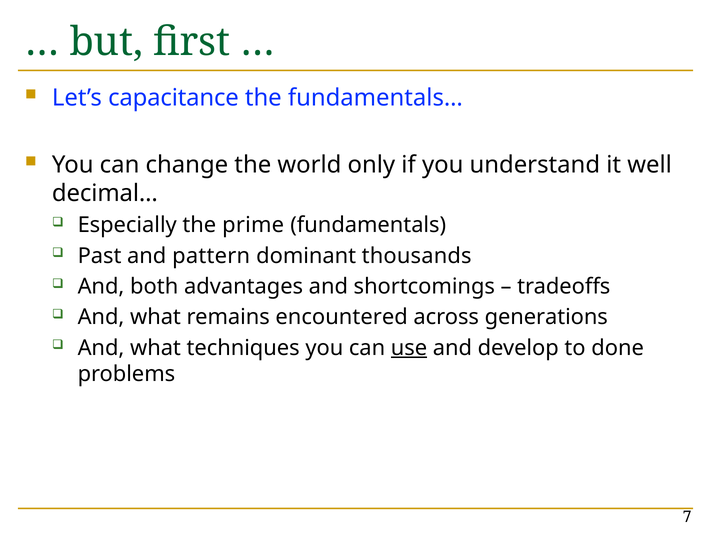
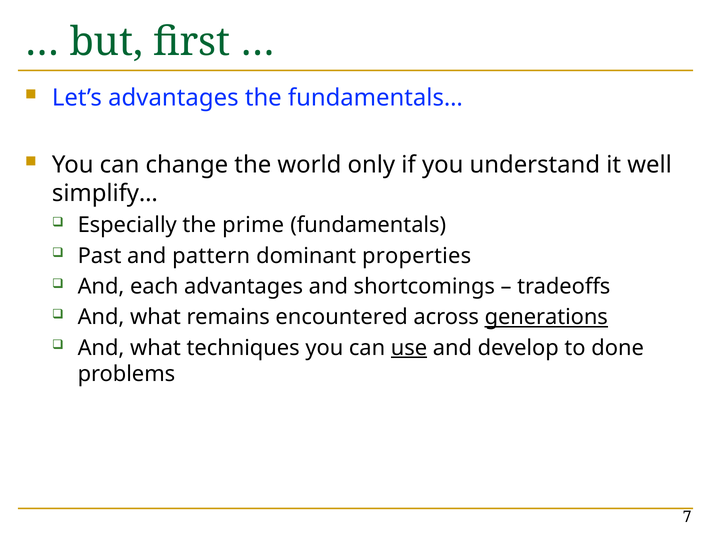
Let’s capacitance: capacitance -> advantages
decimal…: decimal… -> simplify…
thousands: thousands -> properties
both: both -> each
generations underline: none -> present
